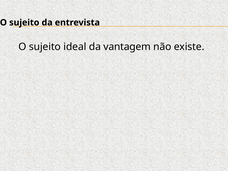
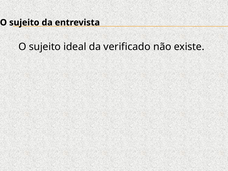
vantagem: vantagem -> verificado
